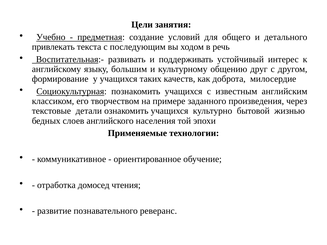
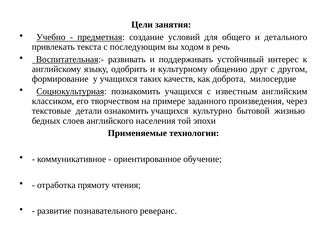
большим: большим -> одобрить
домосед: домосед -> прямоту
